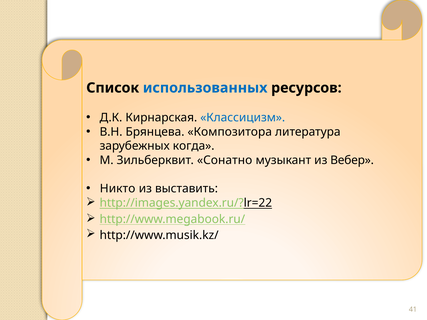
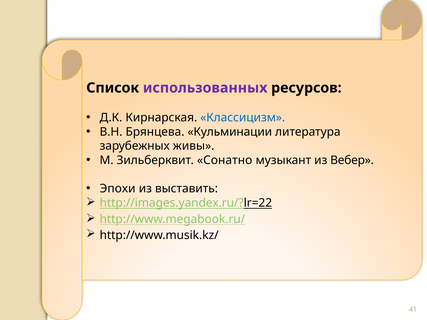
использованных colour: blue -> purple
Композитора: Композитора -> Кульминации
когда: когда -> живы
Никто: Никто -> Эпохи
